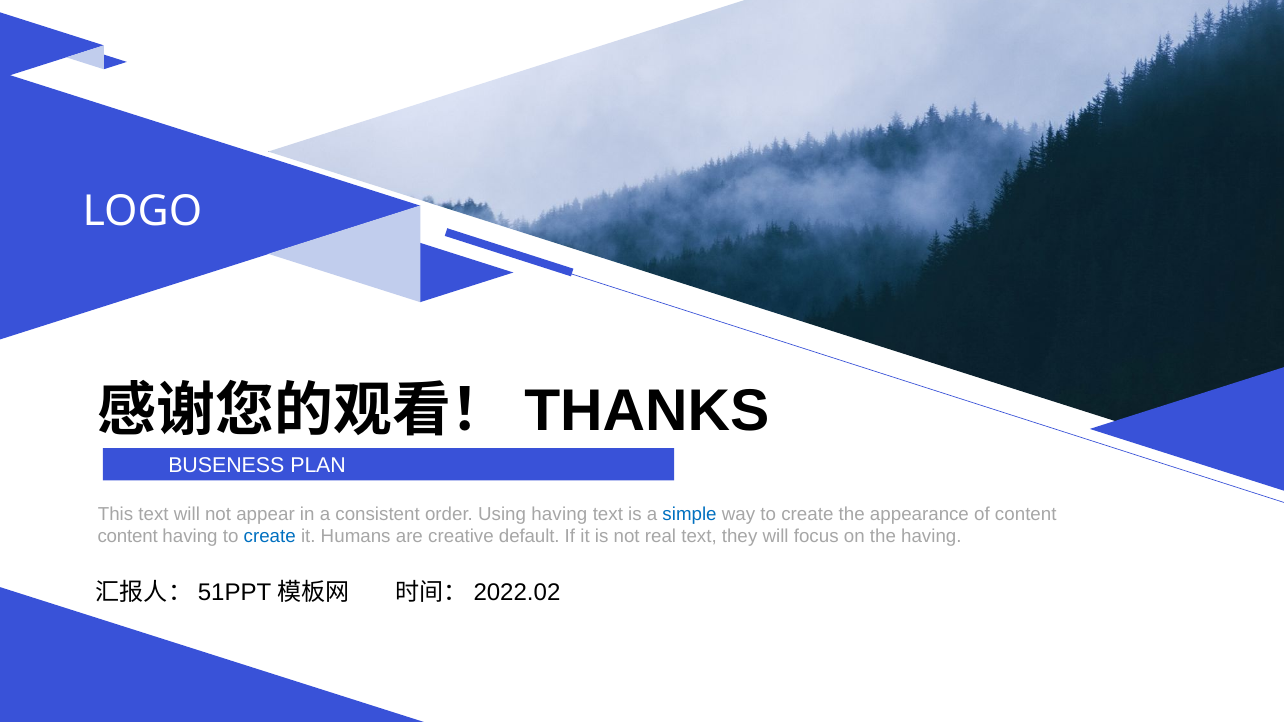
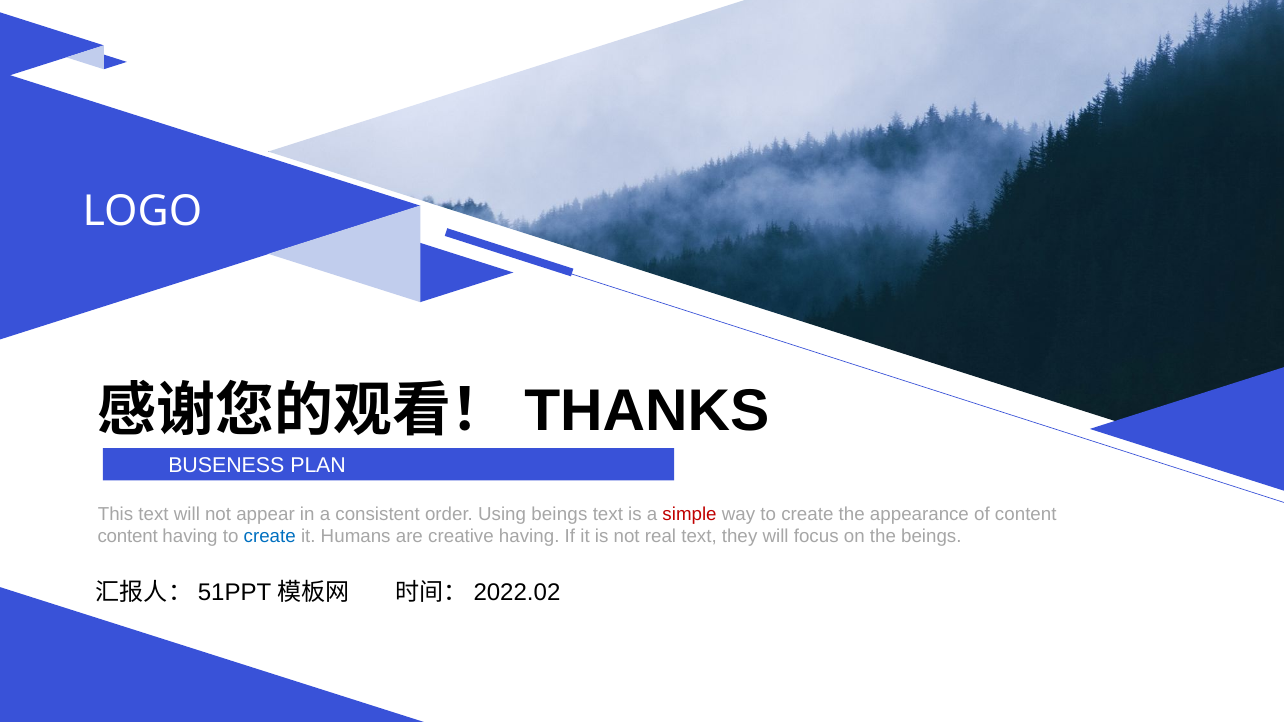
Using having: having -> beings
simple colour: blue -> red
creative default: default -> having
the having: having -> beings
